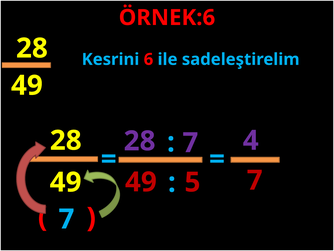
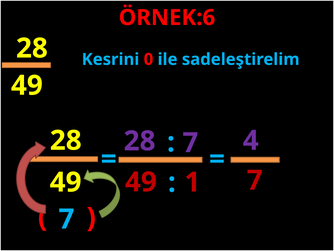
6: 6 -> 0
5: 5 -> 1
